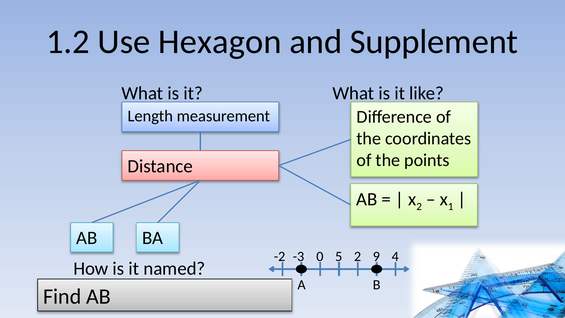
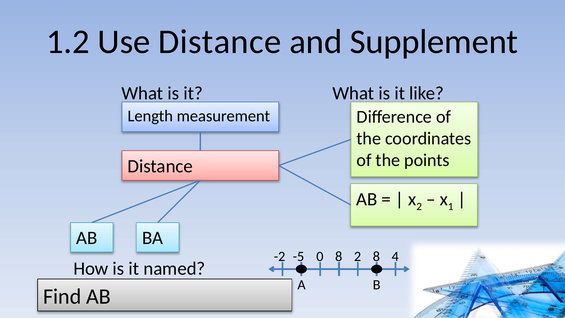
Use Hexagon: Hexagon -> Distance
-3: -3 -> -5
0 5: 5 -> 8
2 9: 9 -> 8
